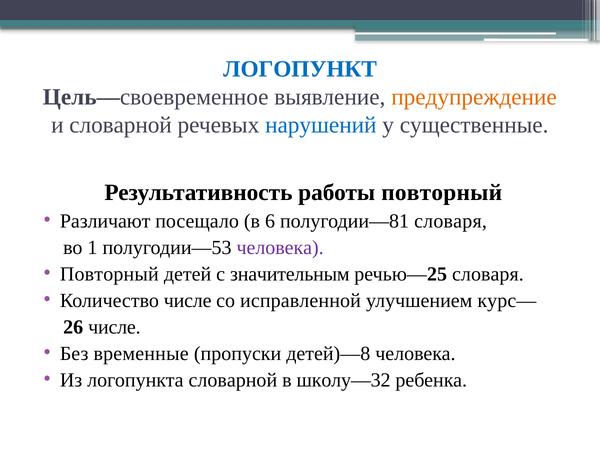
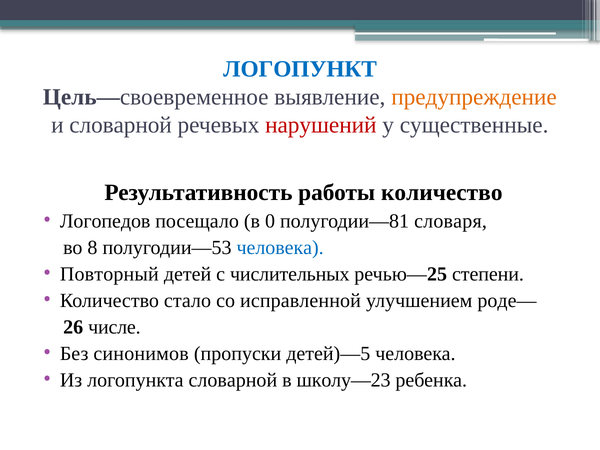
нарушений colour: blue -> red
работы повторный: повторный -> количество
Различают: Различают -> Логопедов
6: 6 -> 0
1: 1 -> 8
человека at (280, 248) colour: purple -> blue
значительным: значительным -> числительных
речью—25 словаря: словаря -> степени
Количество числе: числе -> стало
курс—: курс— -> роде—
временные: временные -> синонимов
детей)—8: детей)—8 -> детей)—5
школу—32: школу—32 -> школу—23
